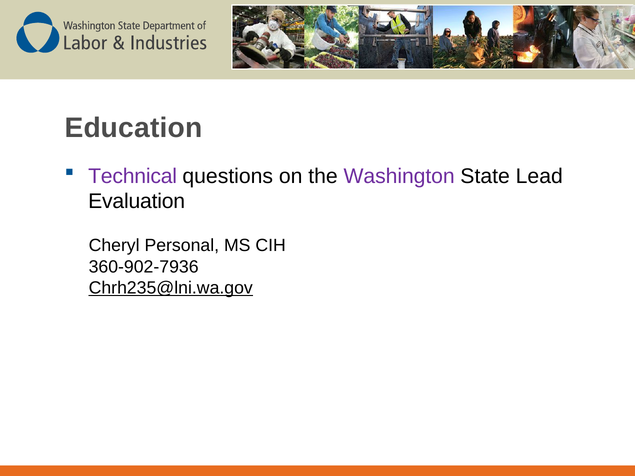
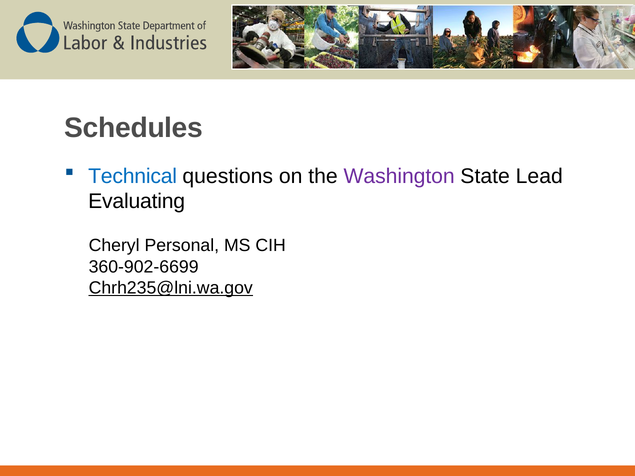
Education: Education -> Schedules
Technical colour: purple -> blue
Evaluation: Evaluation -> Evaluating
360-902-7936: 360-902-7936 -> 360-902-6699
